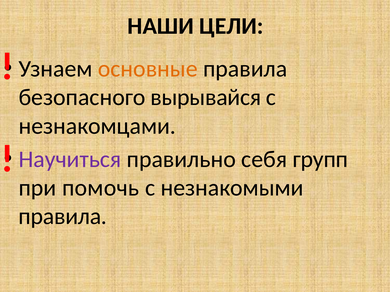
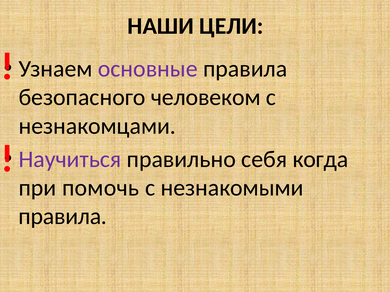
основные colour: orange -> purple
вырывайся: вырывайся -> человеком
групп: групп -> когда
